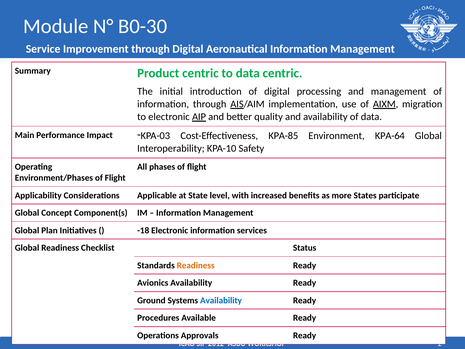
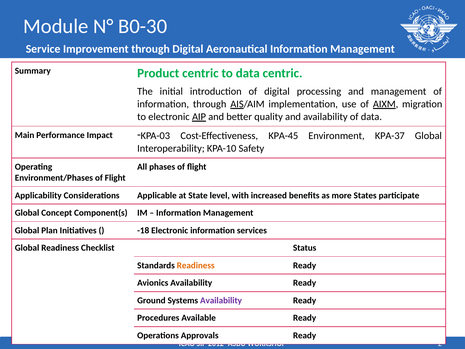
KPA-85: KPA-85 -> KPA-45
KPA-64: KPA-64 -> KPA-37
Availability at (221, 300) colour: blue -> purple
